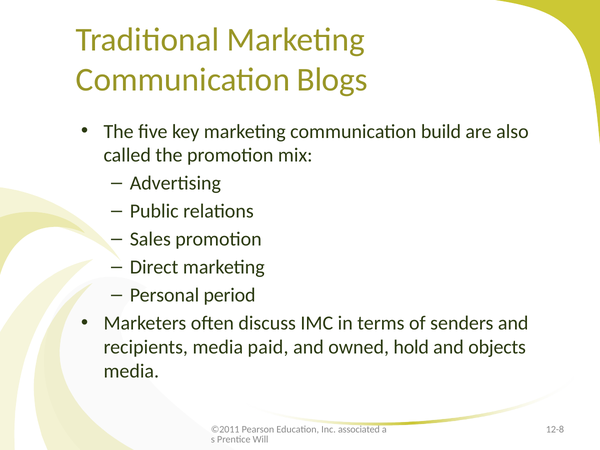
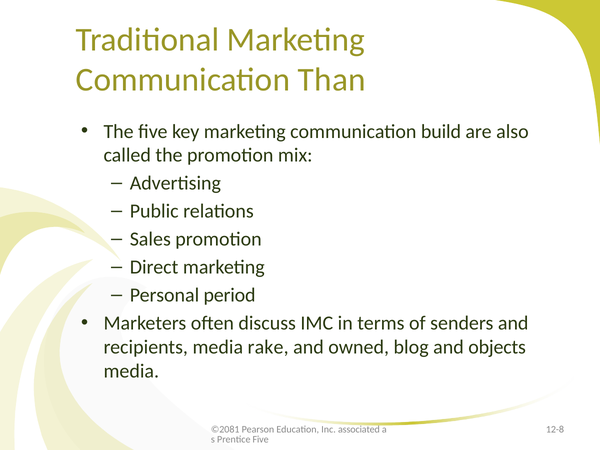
Blogs: Blogs -> Than
paid: paid -> rake
hold: hold -> blog
©2011: ©2011 -> ©2081
Prentice Will: Will -> Five
